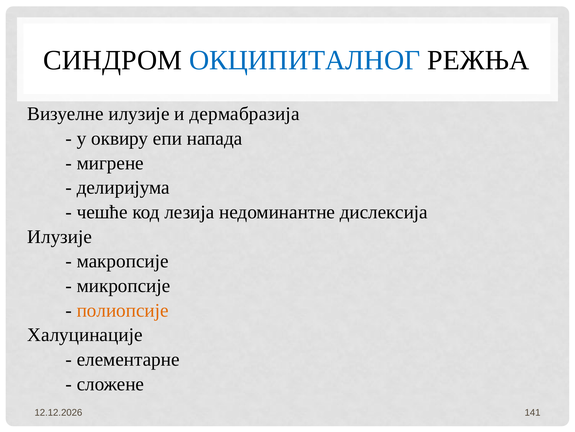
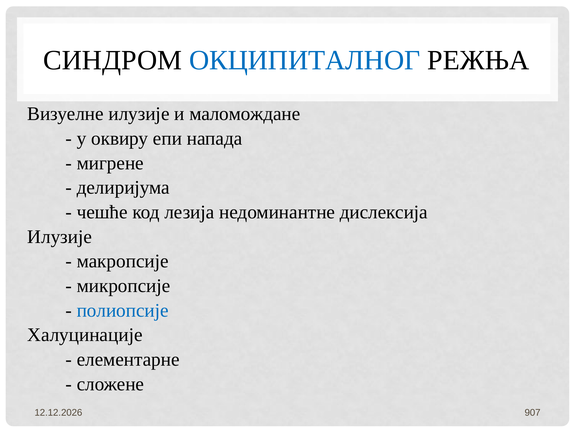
дермабразија: дермабразија -> маломождане
полиопсије colour: orange -> blue
141: 141 -> 907
